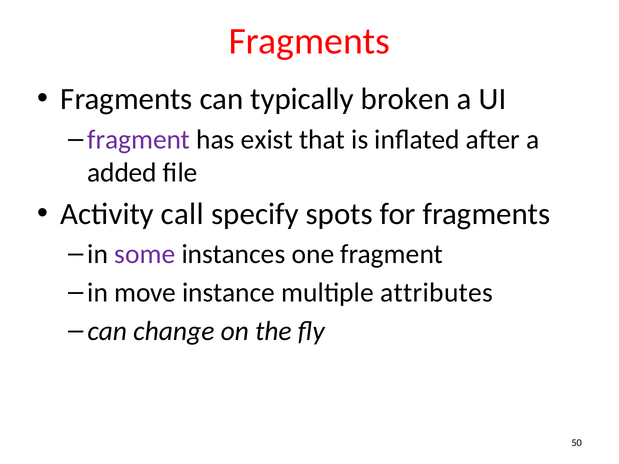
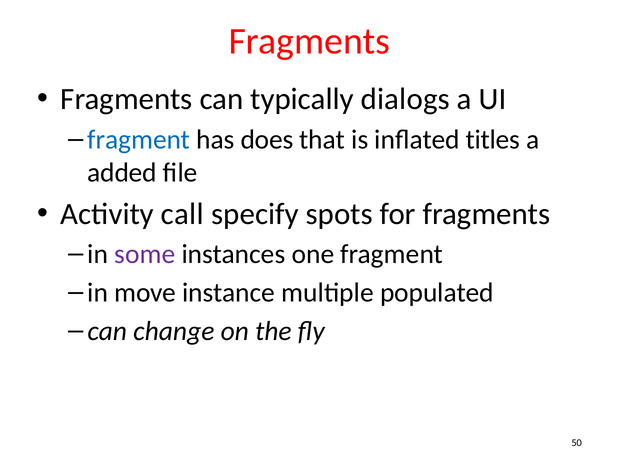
broken: broken -> dialogs
fragment at (139, 140) colour: purple -> blue
exist: exist -> does
after: after -> titles
attributes: attributes -> populated
